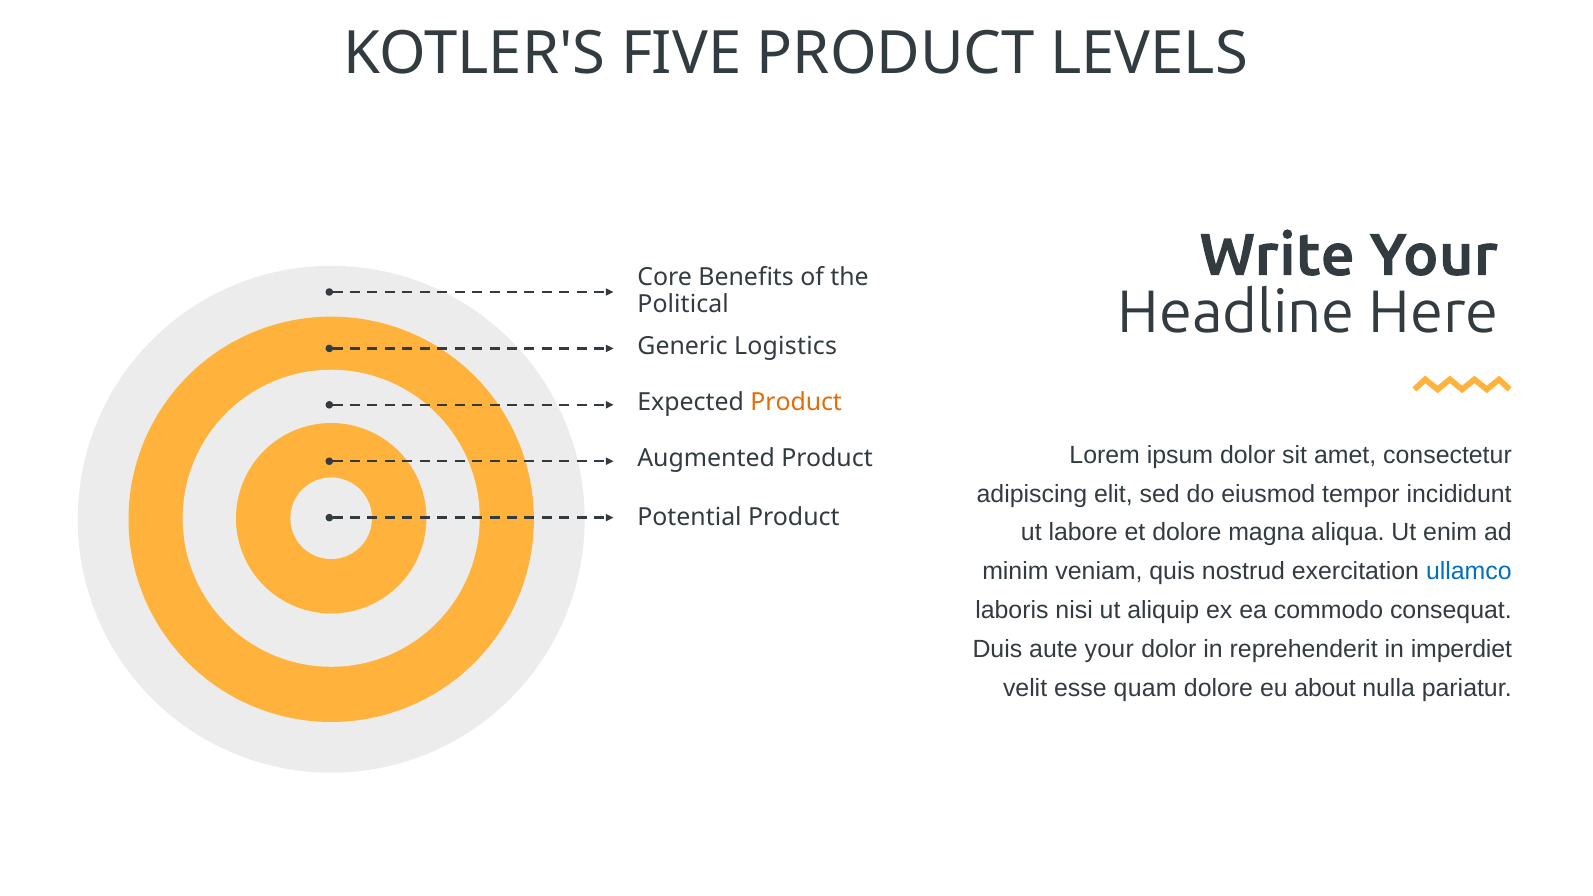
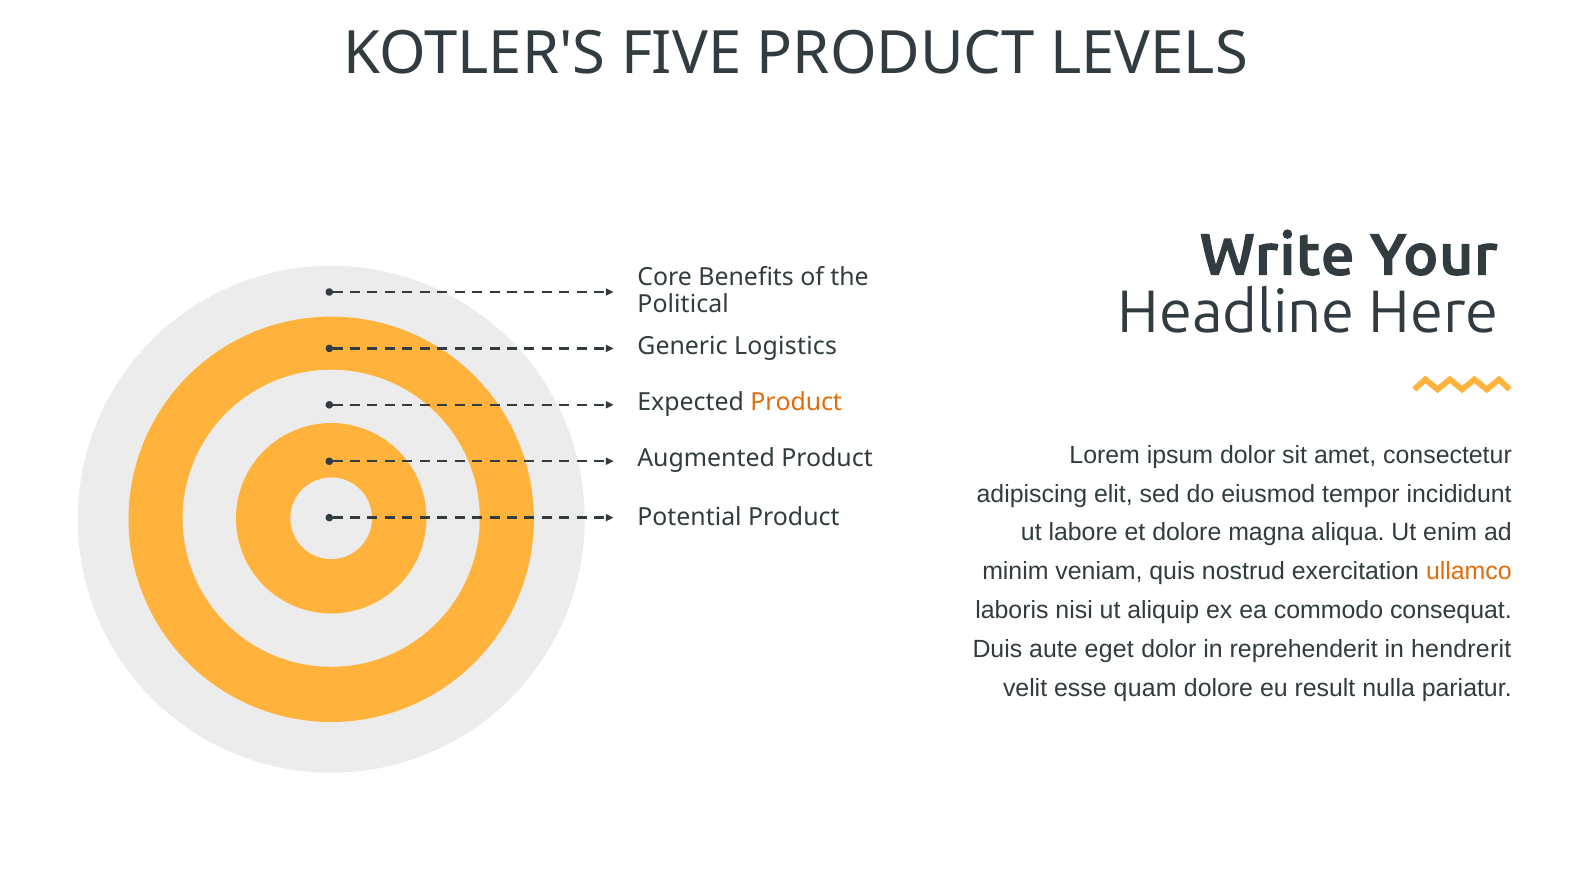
ullamco colour: blue -> orange
aute your: your -> eget
imperdiet: imperdiet -> hendrerit
about: about -> result
